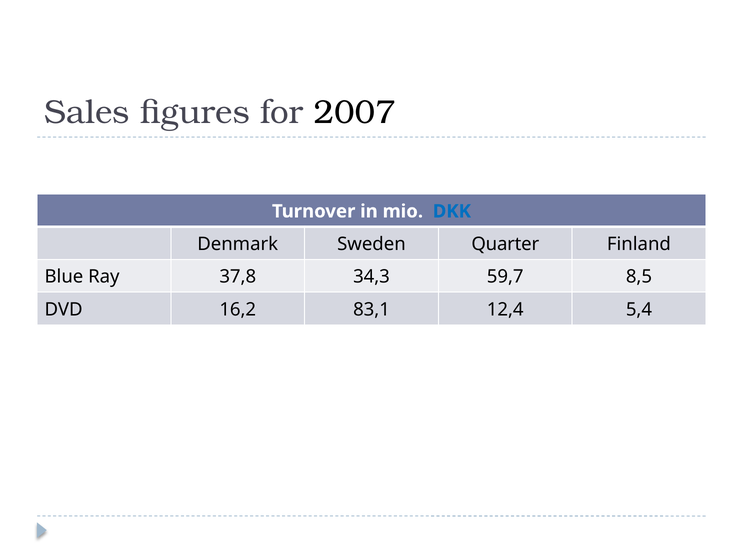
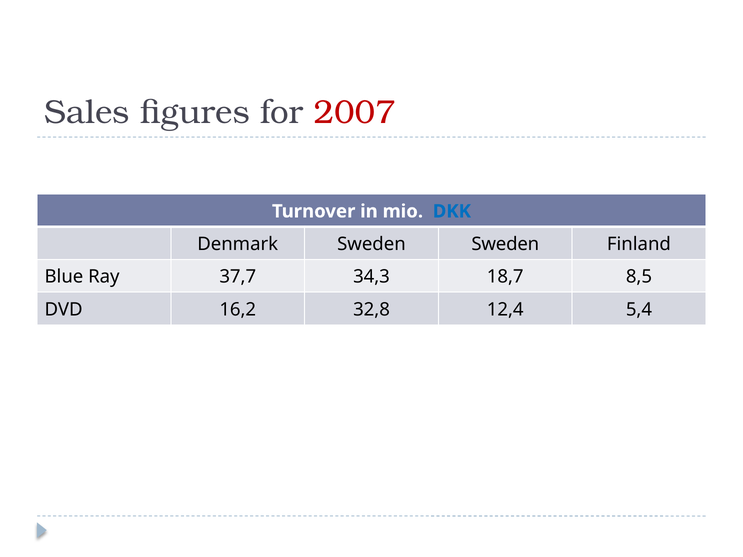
2007 colour: black -> red
Sweden Quarter: Quarter -> Sweden
37,8: 37,8 -> 37,7
59,7: 59,7 -> 18,7
83,1: 83,1 -> 32,8
